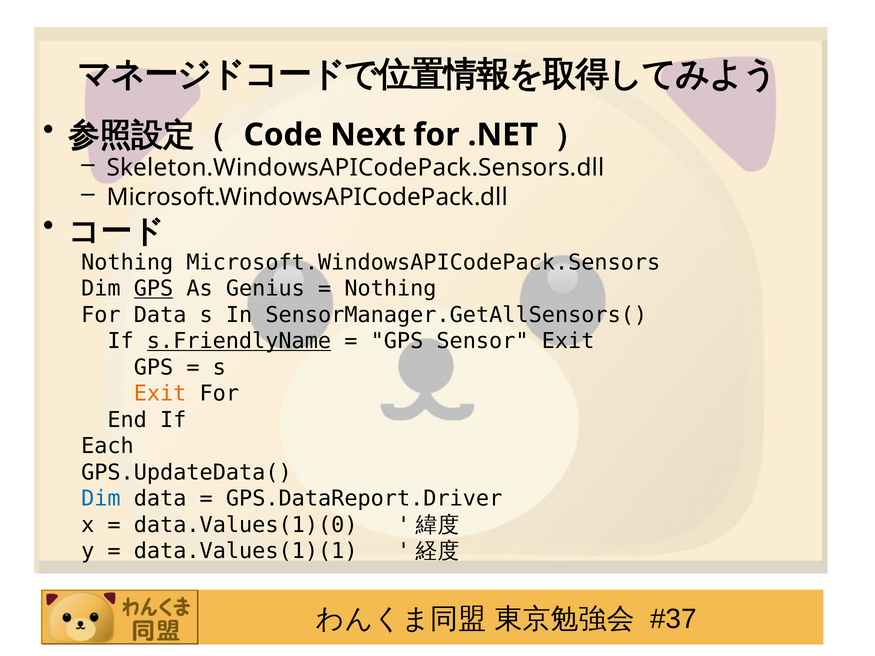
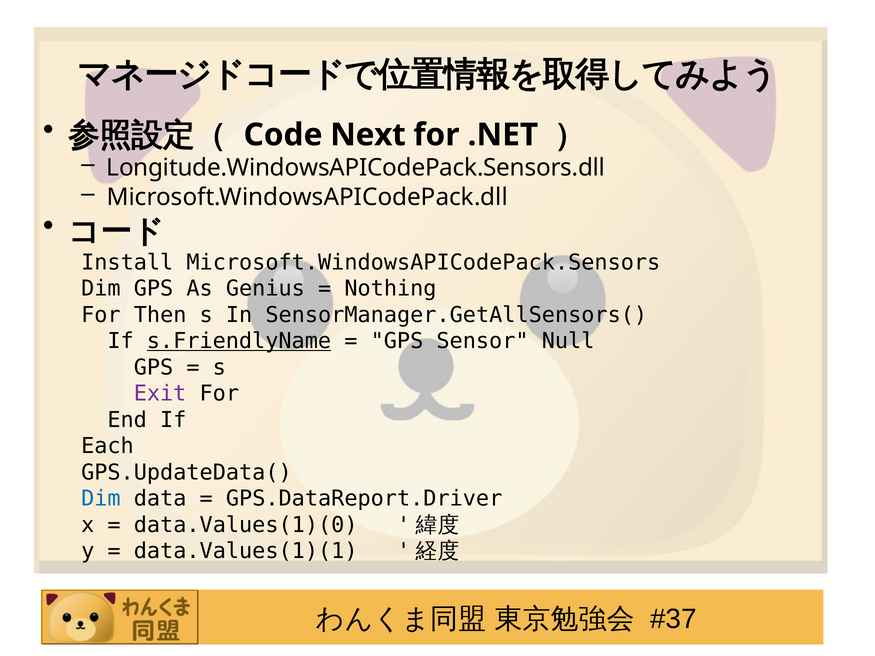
Skeleton.WindowsAPICodePack.Sensors.dll: Skeleton.WindowsAPICodePack.Sensors.dll -> Longitude.WindowsAPICodePack.Sensors.dll
Nothing at (127, 263): Nothing -> Install
GPS at (154, 289) underline: present -> none
For Data: Data -> Then
Sensor Exit: Exit -> Null
Exit at (160, 394) colour: orange -> purple
